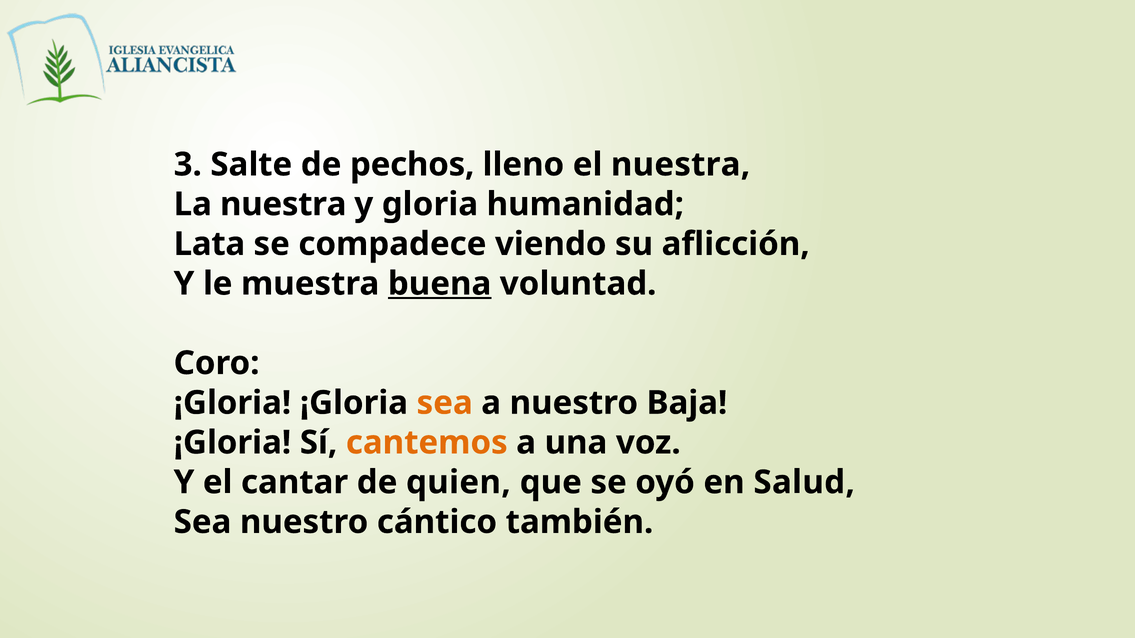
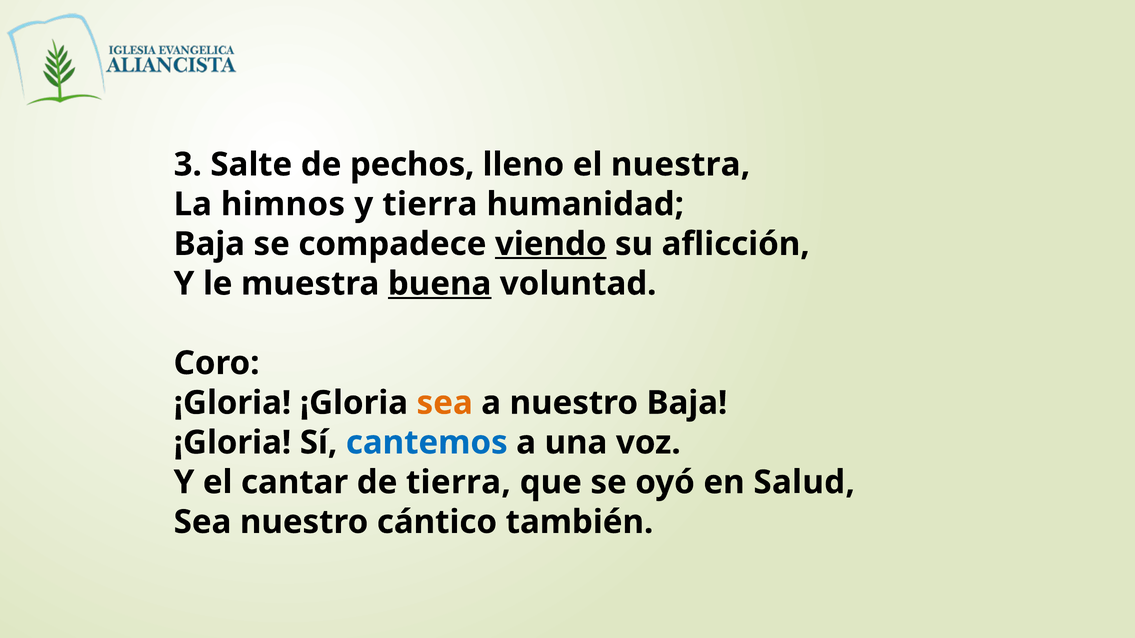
La nuestra: nuestra -> himnos
y gloria: gloria -> tierra
Lata at (209, 244): Lata -> Baja
viendo underline: none -> present
cantemos colour: orange -> blue
de quien: quien -> tierra
